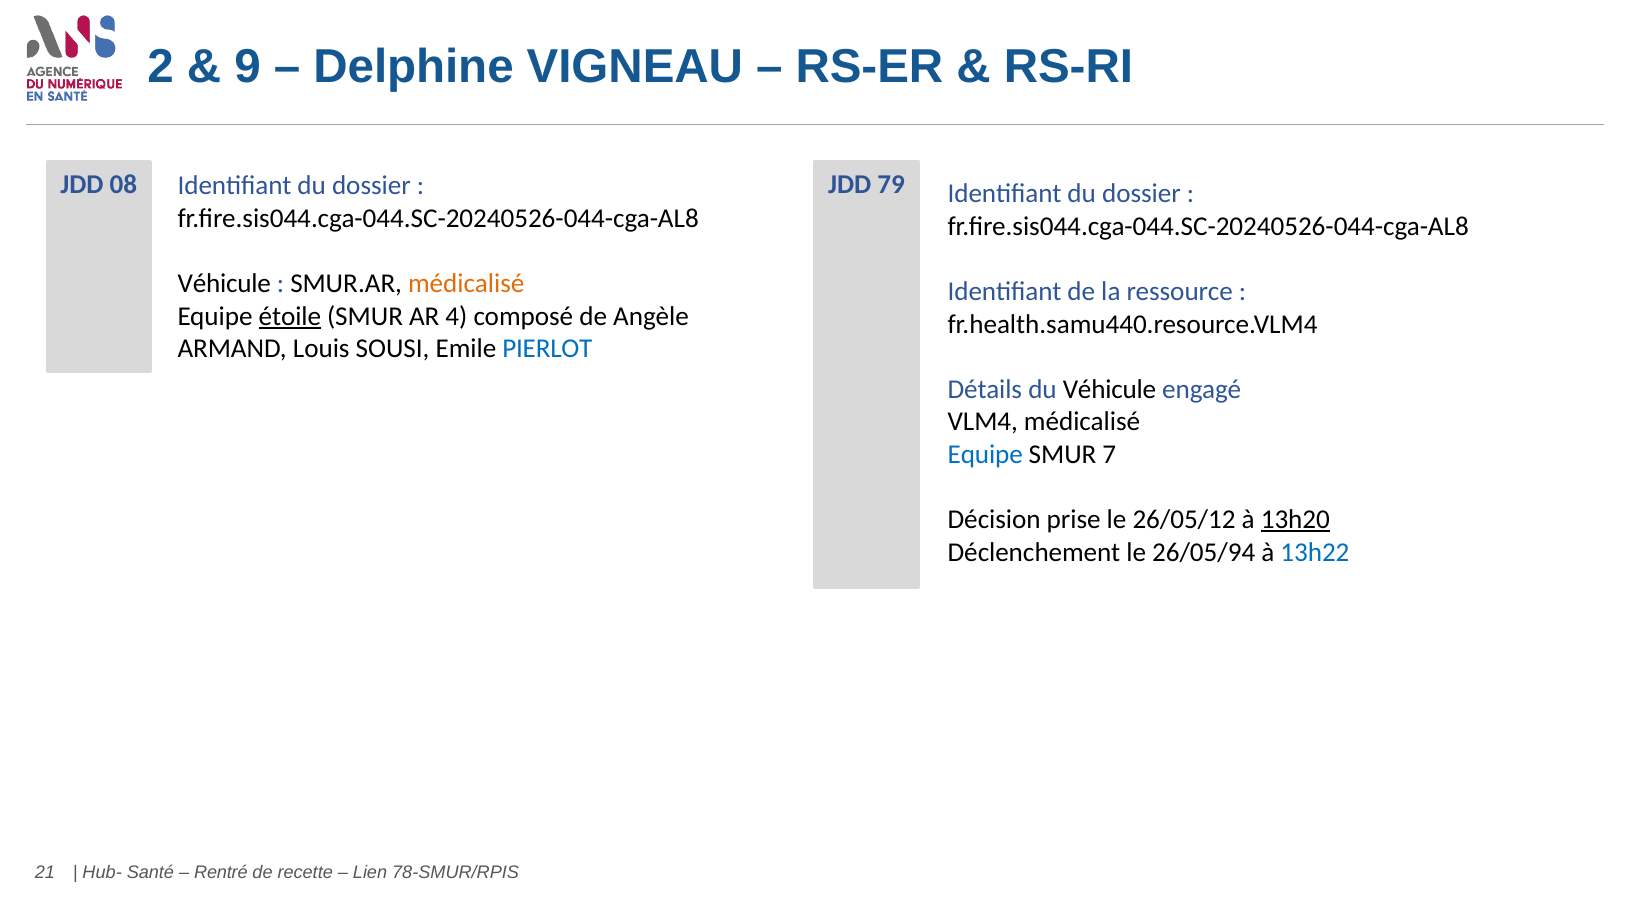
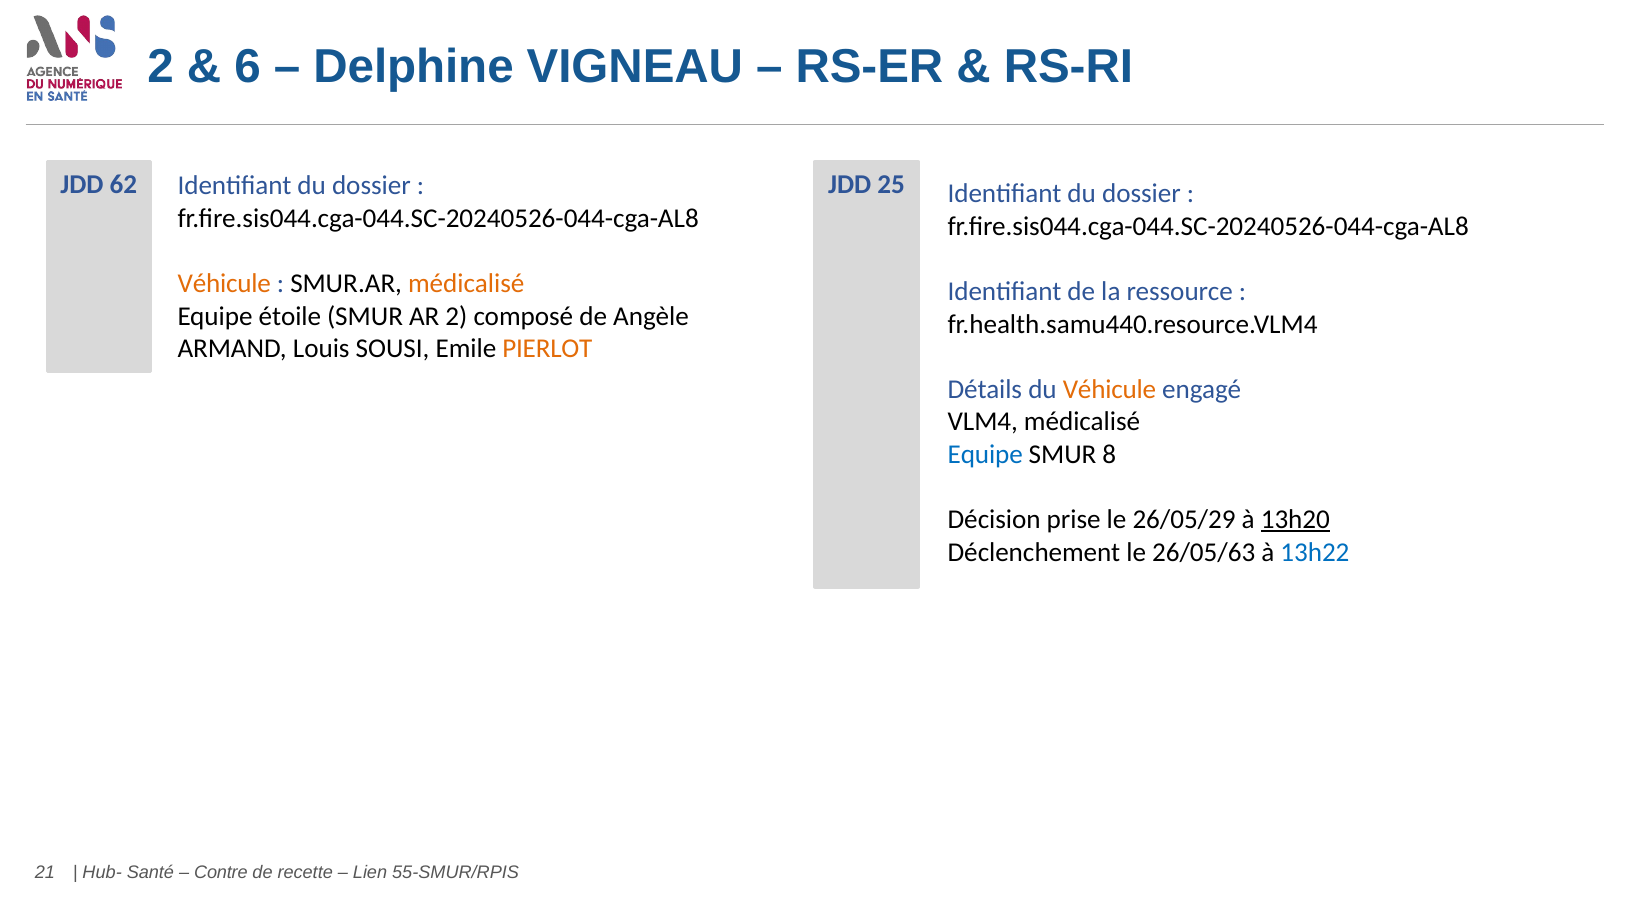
9: 9 -> 6
08: 08 -> 62
79: 79 -> 25
Véhicule at (224, 284) colour: black -> orange
étoile underline: present -> none
AR 4: 4 -> 2
PIERLOT colour: blue -> orange
Véhicule at (1109, 389) colour: black -> orange
7: 7 -> 8
26/05/12: 26/05/12 -> 26/05/29
26/05/94: 26/05/94 -> 26/05/63
Rentré: Rentré -> Contre
78-SMUR/RPIS: 78-SMUR/RPIS -> 55-SMUR/RPIS
